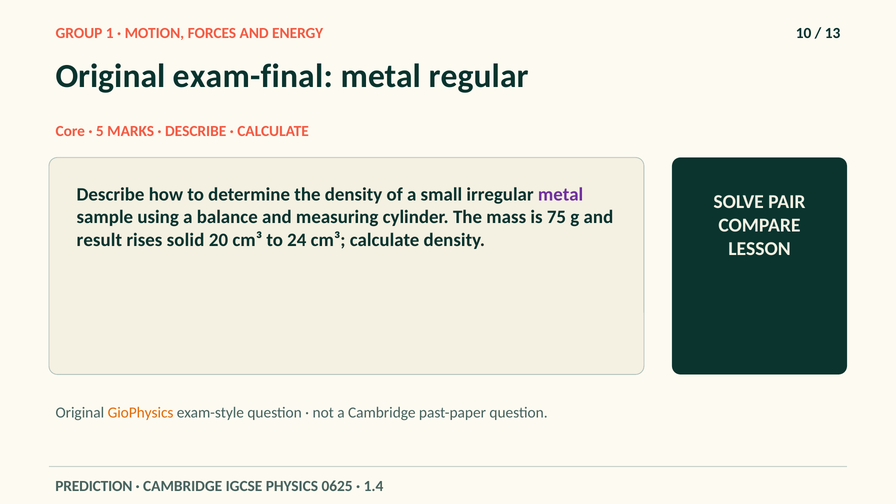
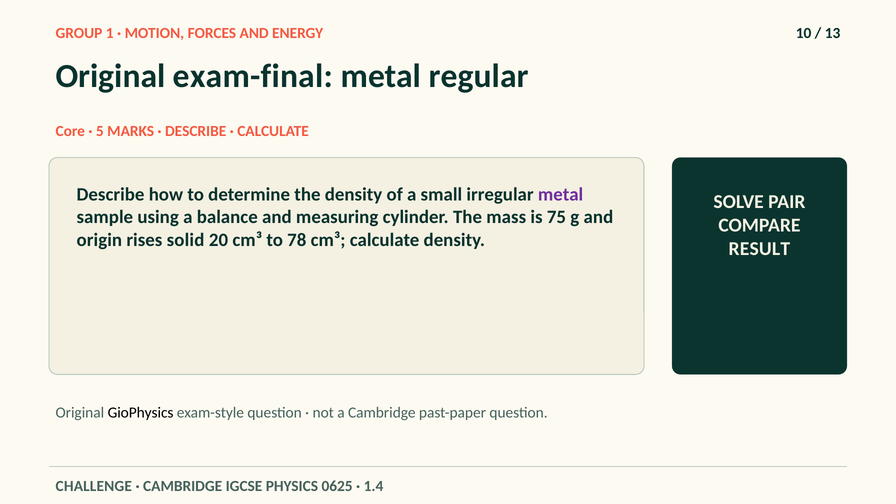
result: result -> origin
24: 24 -> 78
LESSON: LESSON -> RESULT
GioPhysics colour: orange -> black
PREDICTION: PREDICTION -> CHALLENGE
